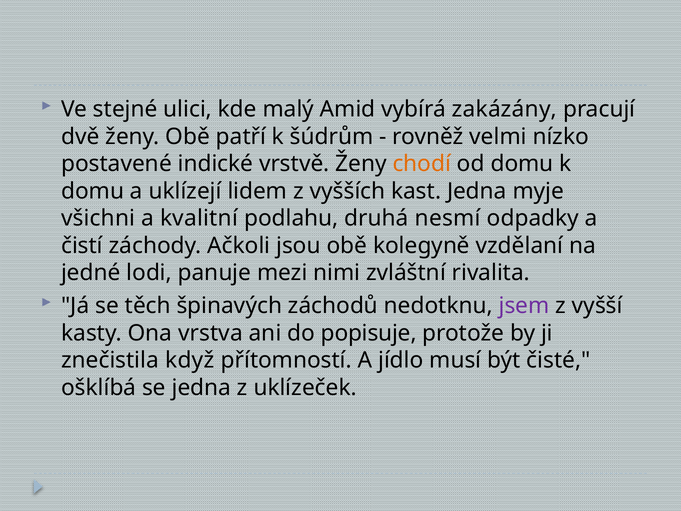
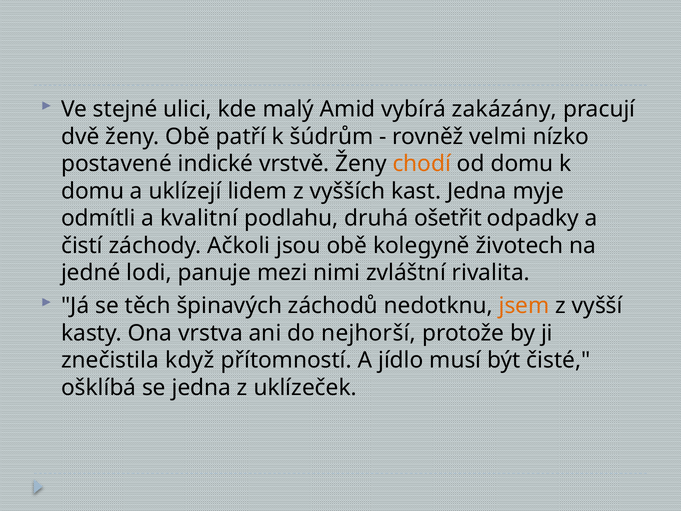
všichni: všichni -> odmítli
nesmí: nesmí -> ošetřit
vzdělaní: vzdělaní -> životech
jsem colour: purple -> orange
popisuje: popisuje -> nejhorší
